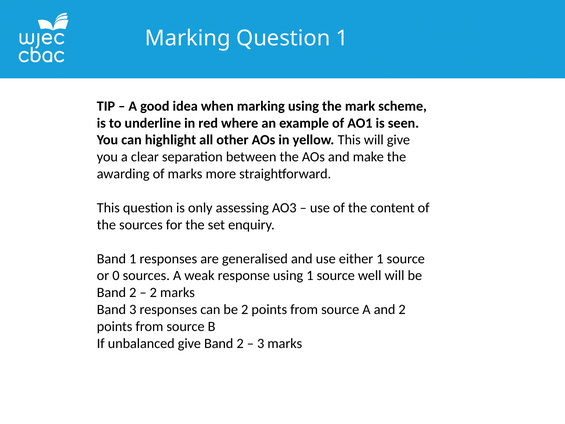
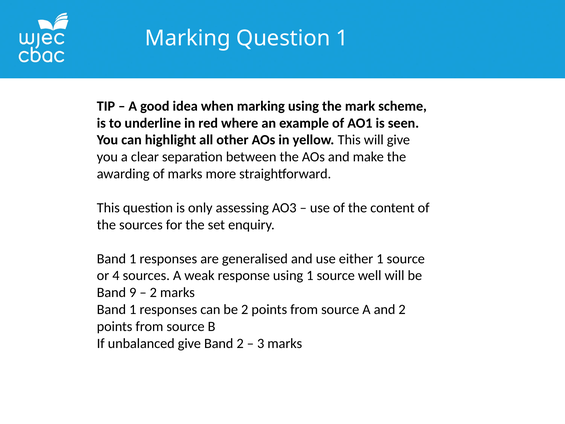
0: 0 -> 4
2 at (133, 292): 2 -> 9
3 at (133, 309): 3 -> 1
